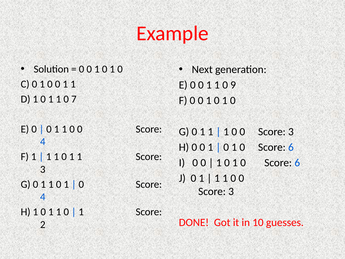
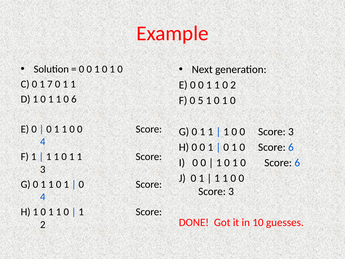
C 0 1 0: 0 -> 7
0 9: 9 -> 2
0 7: 7 -> 6
F 0 0: 0 -> 5
